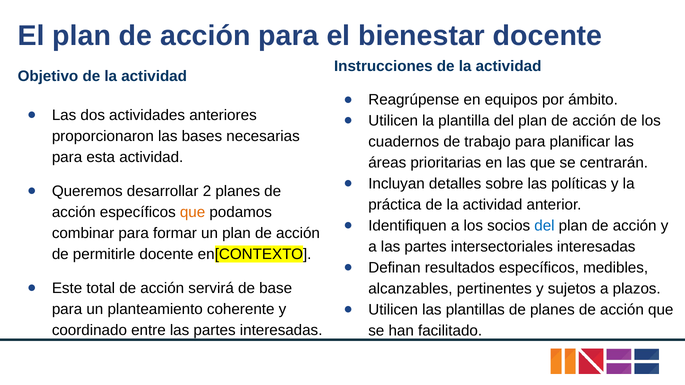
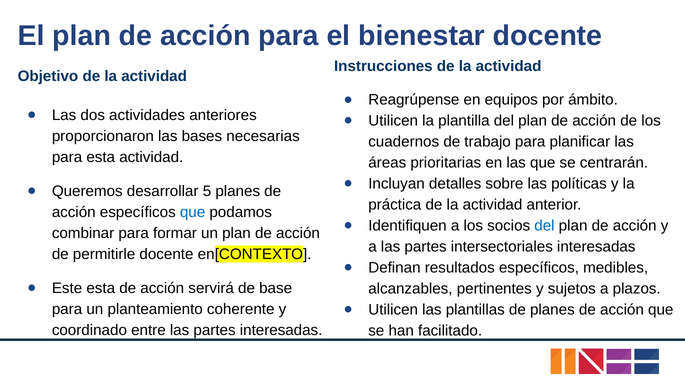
2: 2 -> 5
que at (193, 212) colour: orange -> blue
Este total: total -> esta
